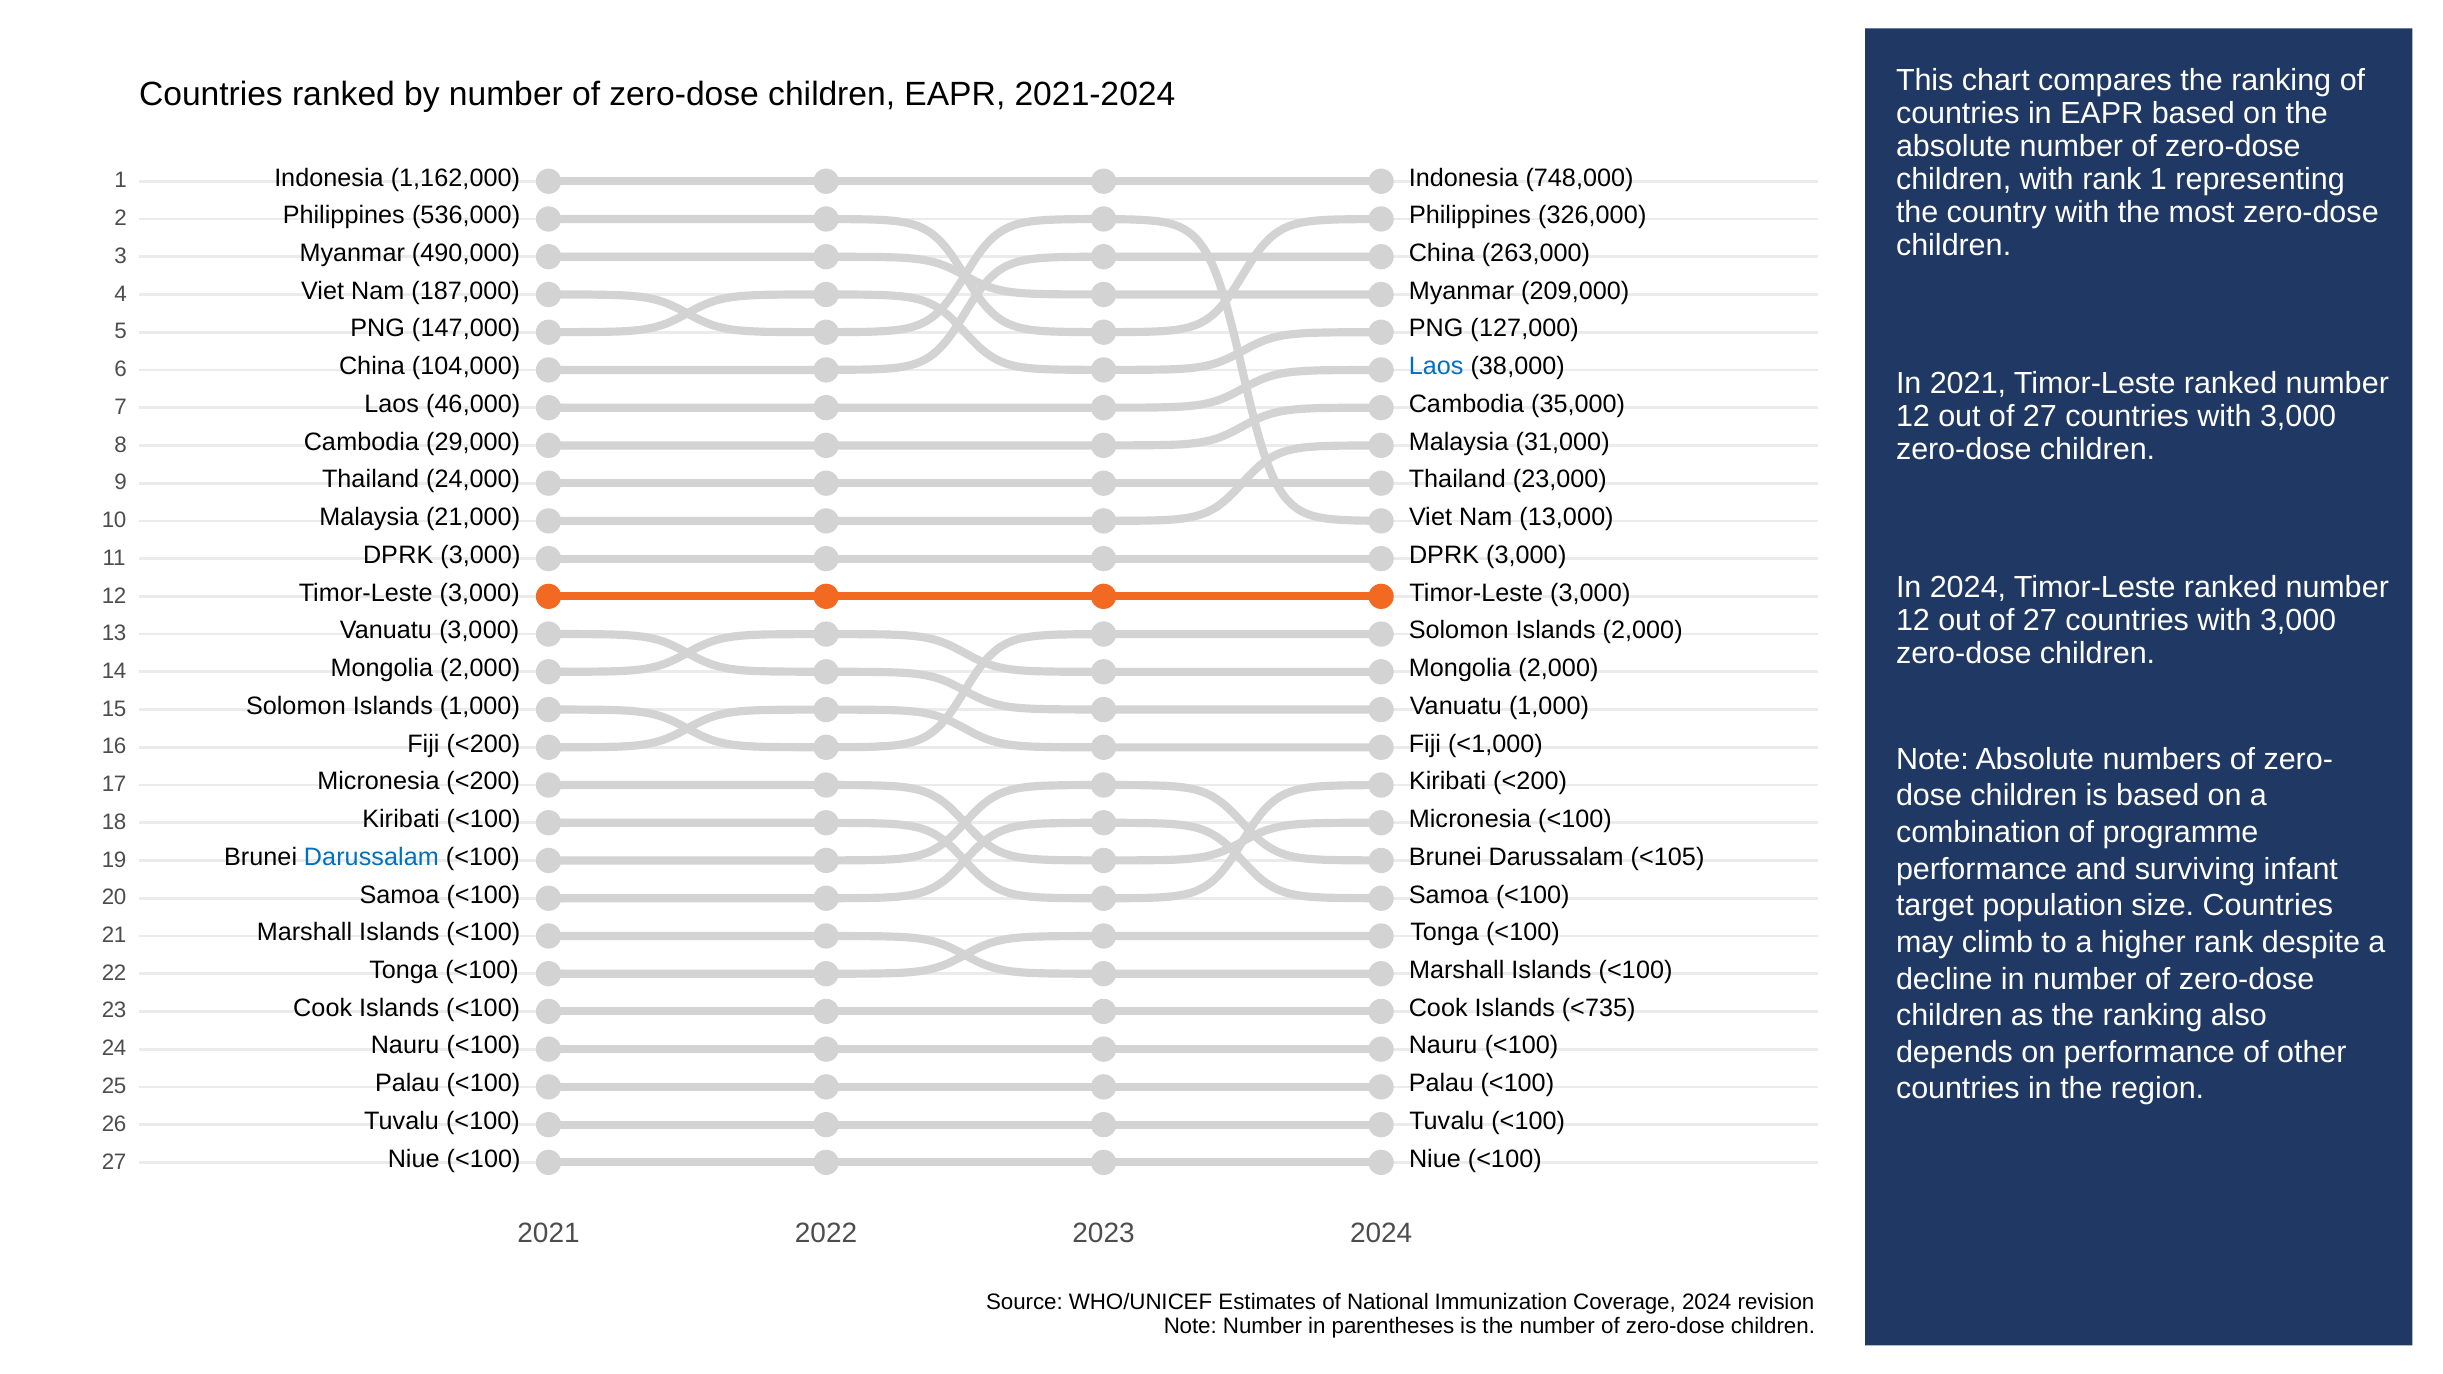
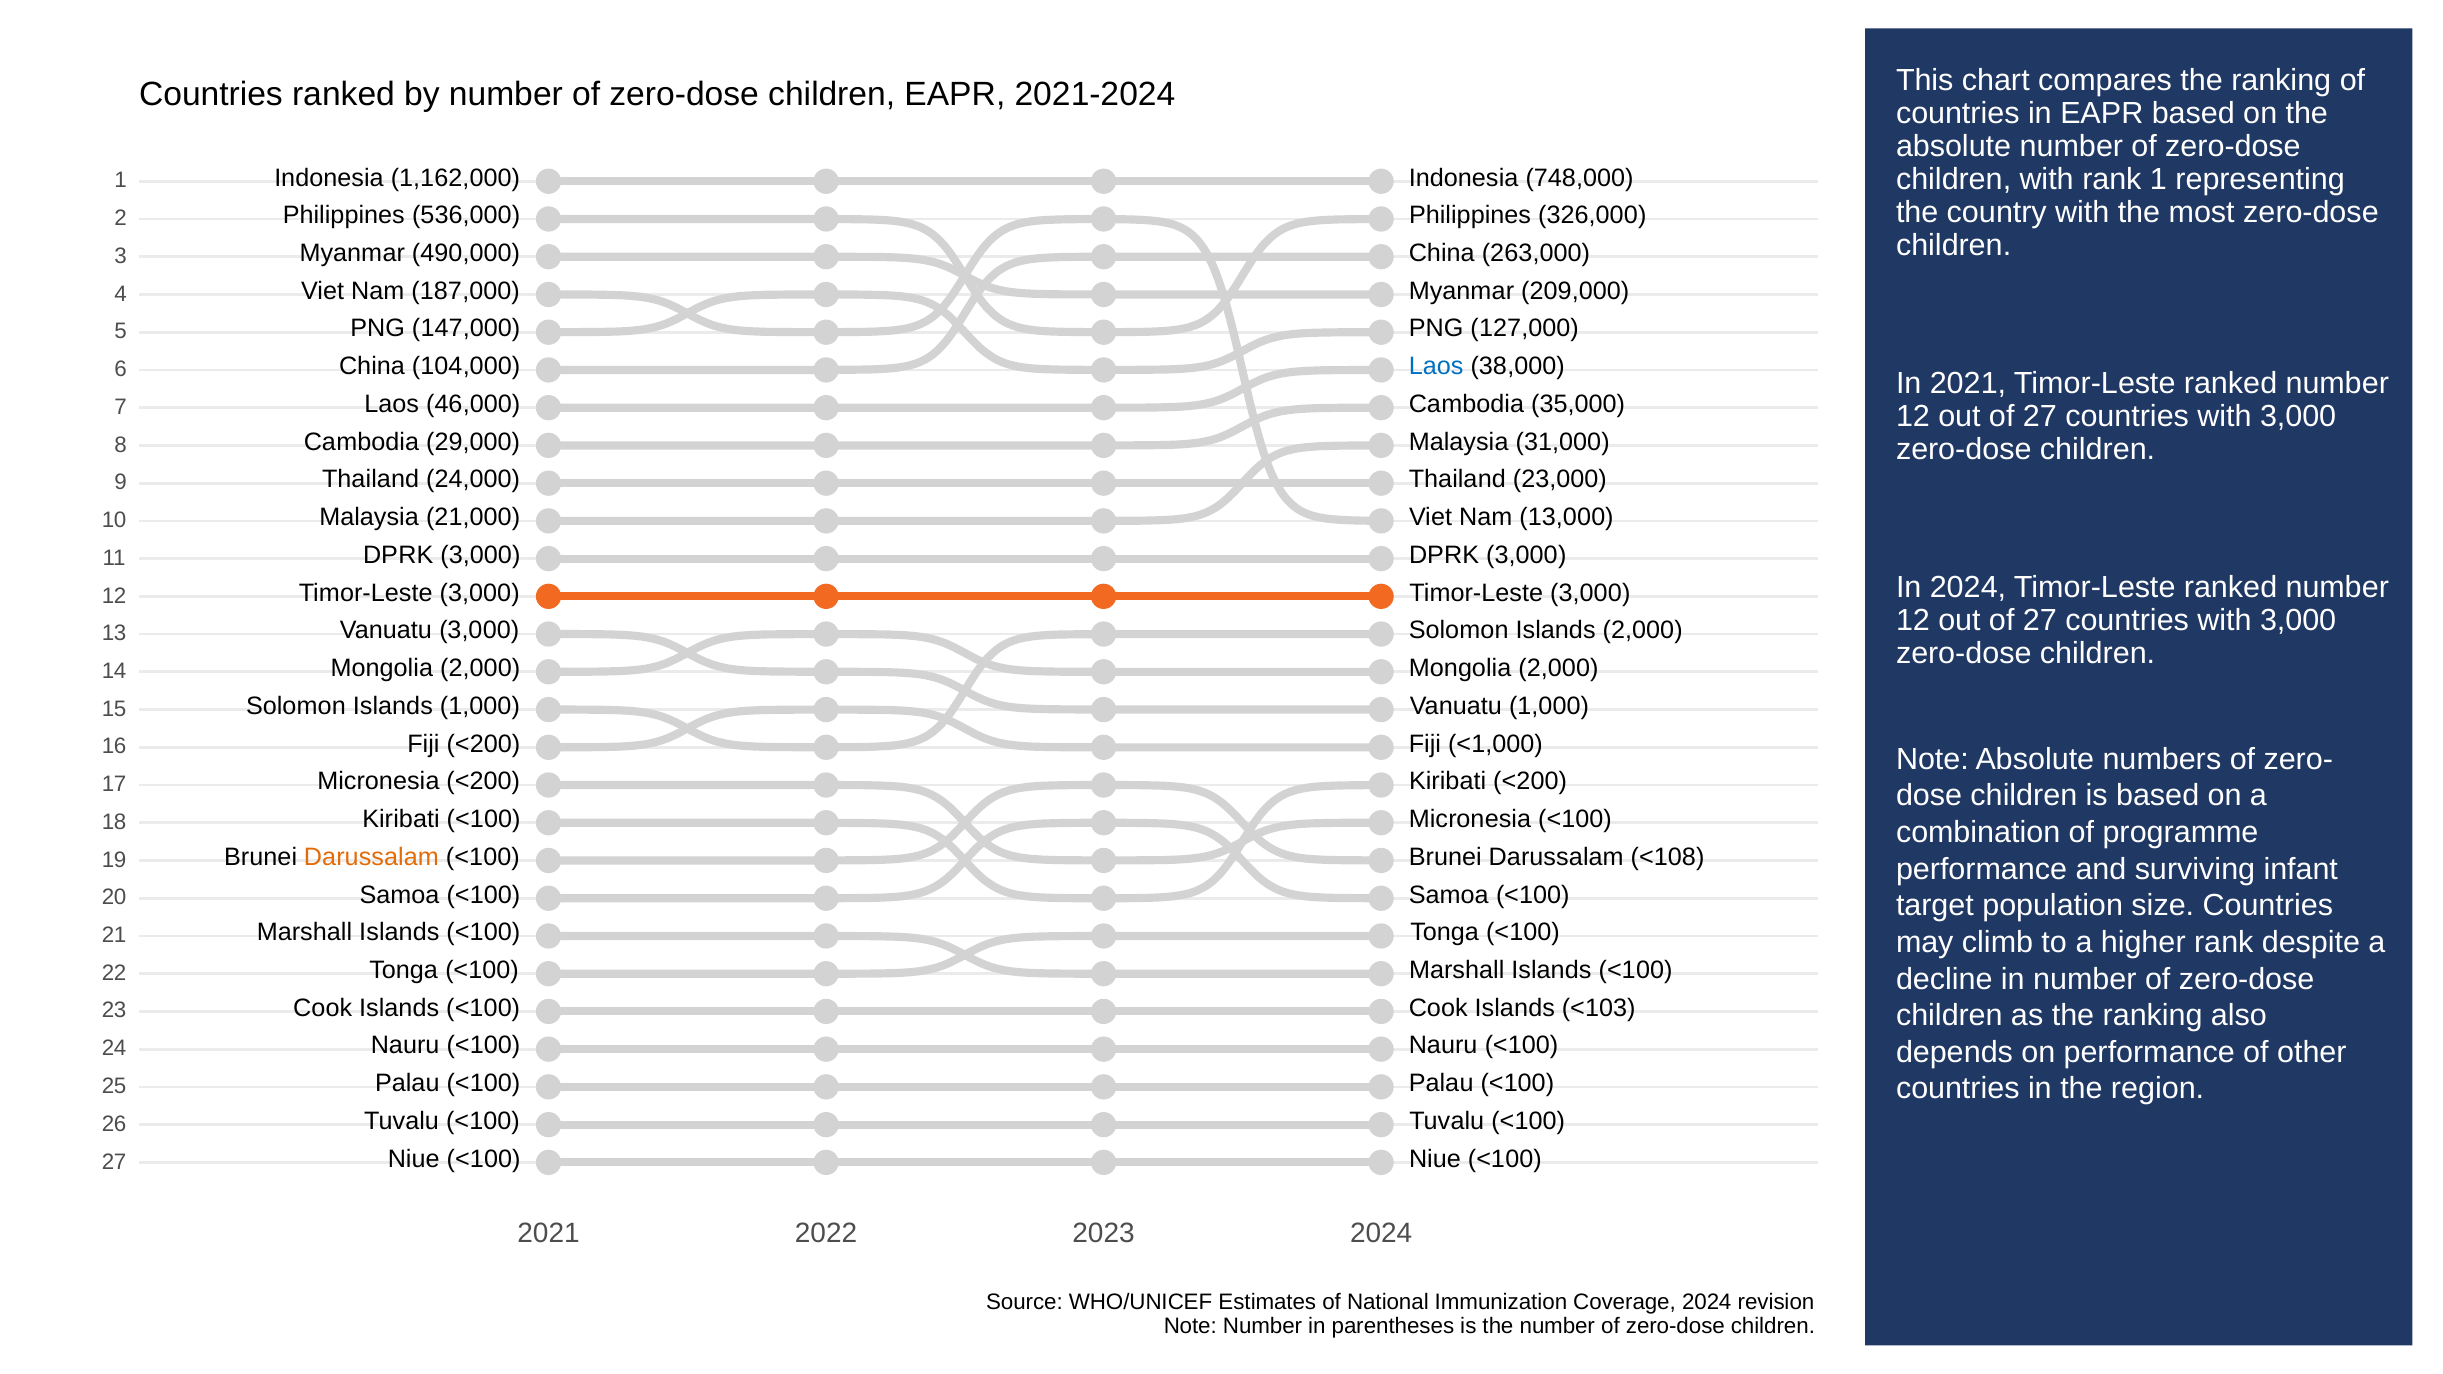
Darussalam at (371, 857) colour: blue -> orange
<105: <105 -> <108
<735: <735 -> <103
